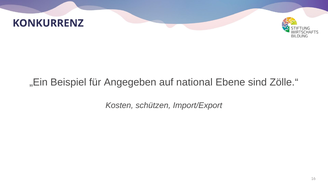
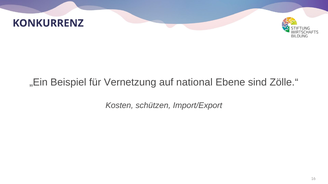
Angegeben: Angegeben -> Vernetzung
